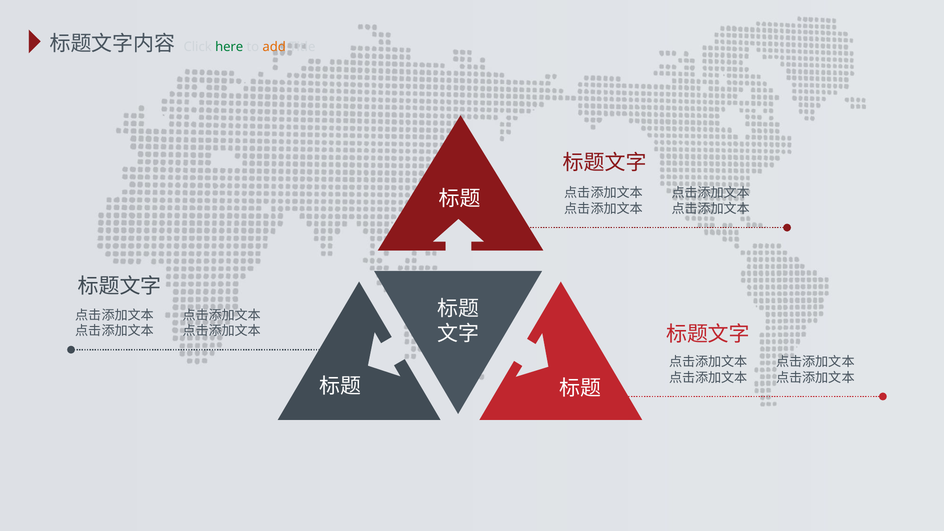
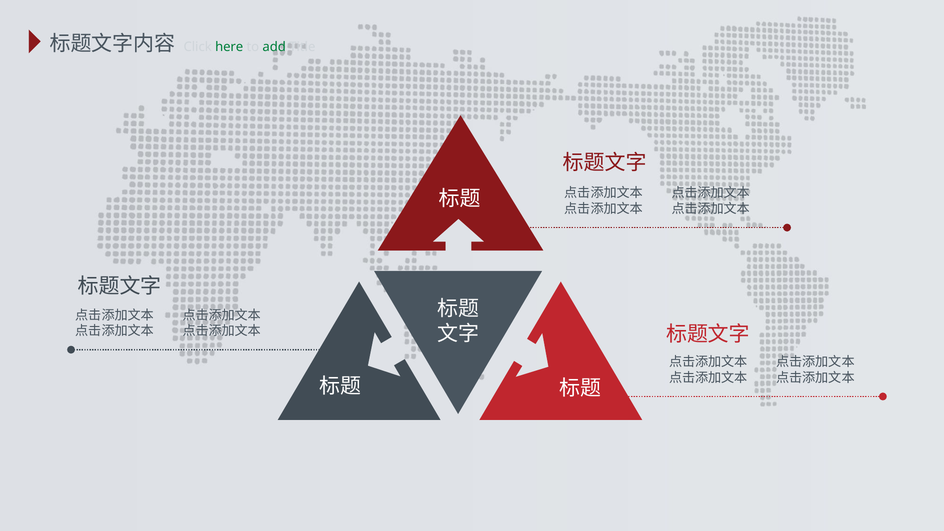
add colour: orange -> green
